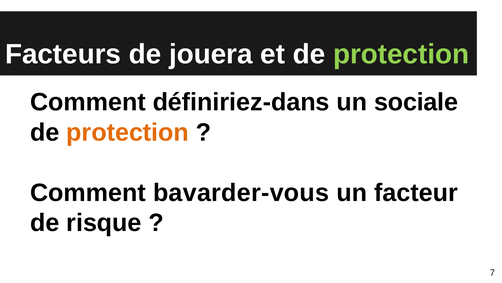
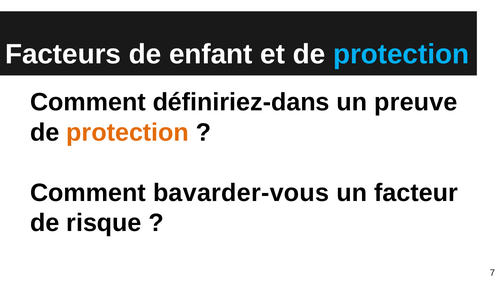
jouera: jouera -> enfant
protection at (401, 54) colour: light green -> light blue
sociale: sociale -> preuve
